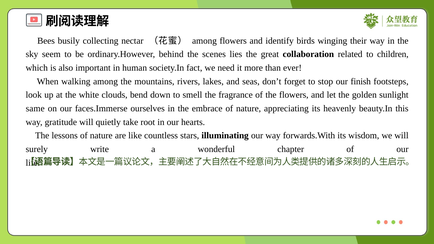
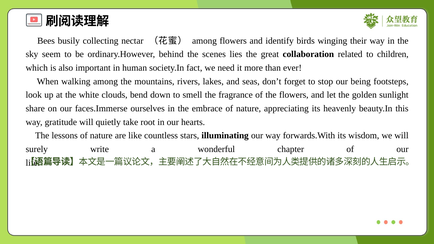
finish: finish -> being
same: same -> share
